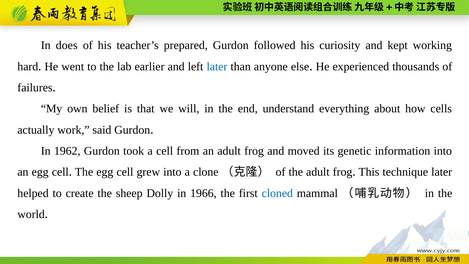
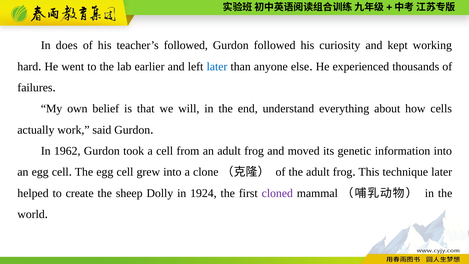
teacher’s prepared: prepared -> followed
1966: 1966 -> 1924
cloned colour: blue -> purple
